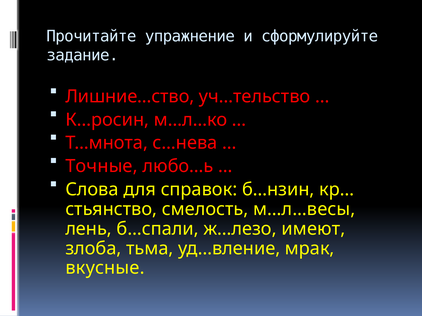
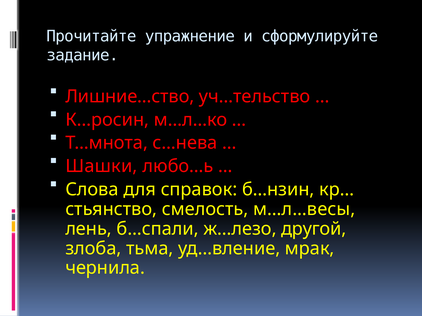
Точные: Точные -> Шашки
имеют: имеют -> другой
вкусные: вкусные -> чернила
